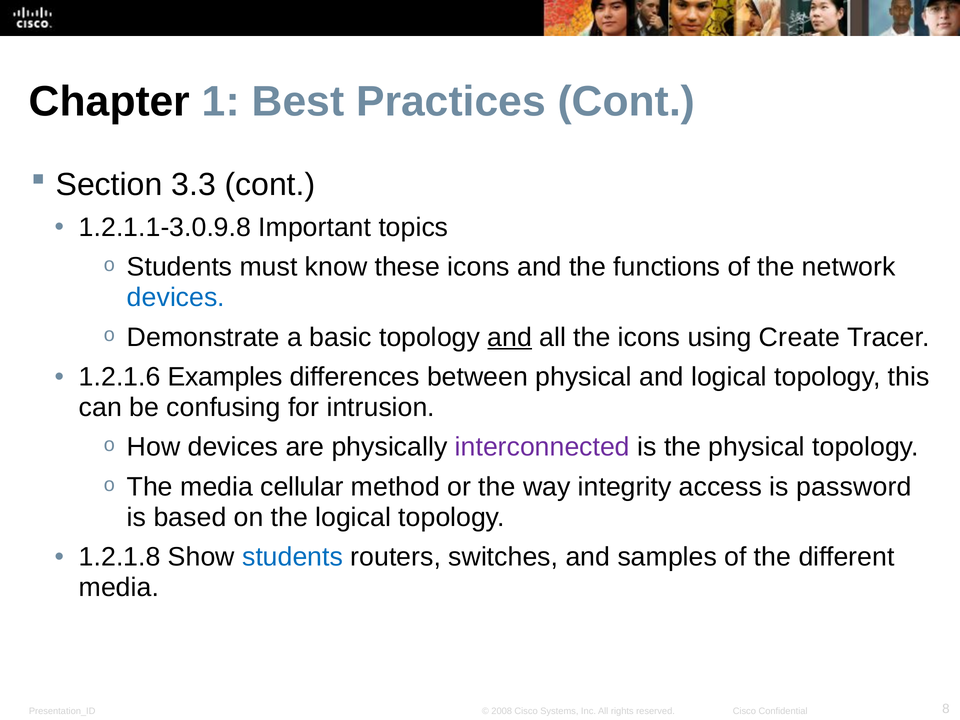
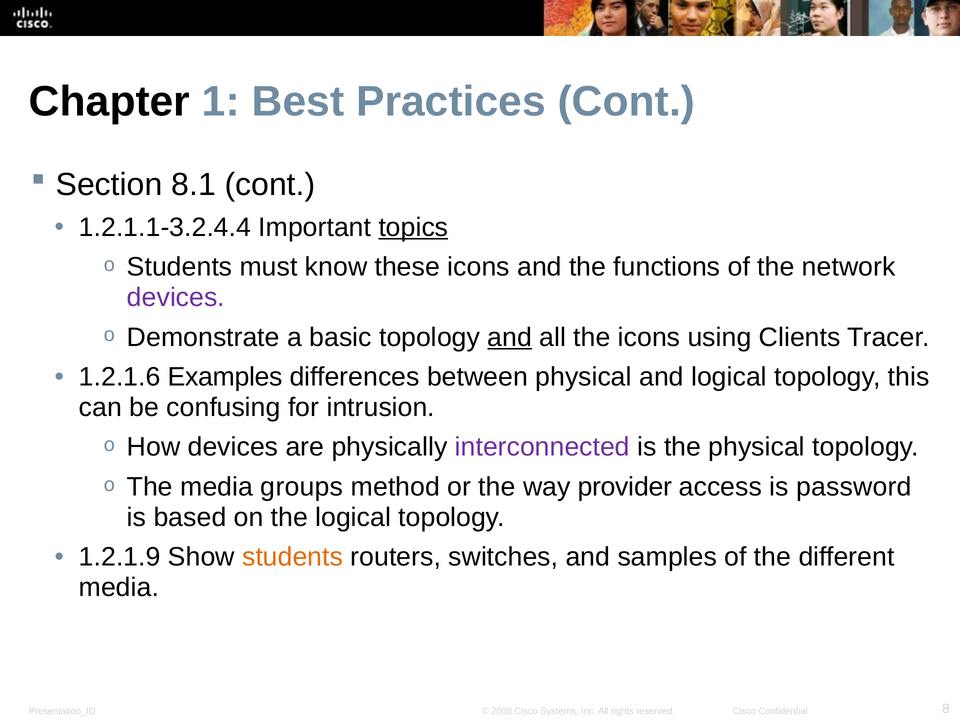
3.3: 3.3 -> 8.1
1.2.1.1-3.0.9.8: 1.2.1.1-3.0.9.8 -> 1.2.1.1-3.2.4.4
topics underline: none -> present
devices at (176, 297) colour: blue -> purple
Create: Create -> Clients
cellular: cellular -> groups
integrity: integrity -> provider
1.2.1.8: 1.2.1.8 -> 1.2.1.9
students at (293, 557) colour: blue -> orange
